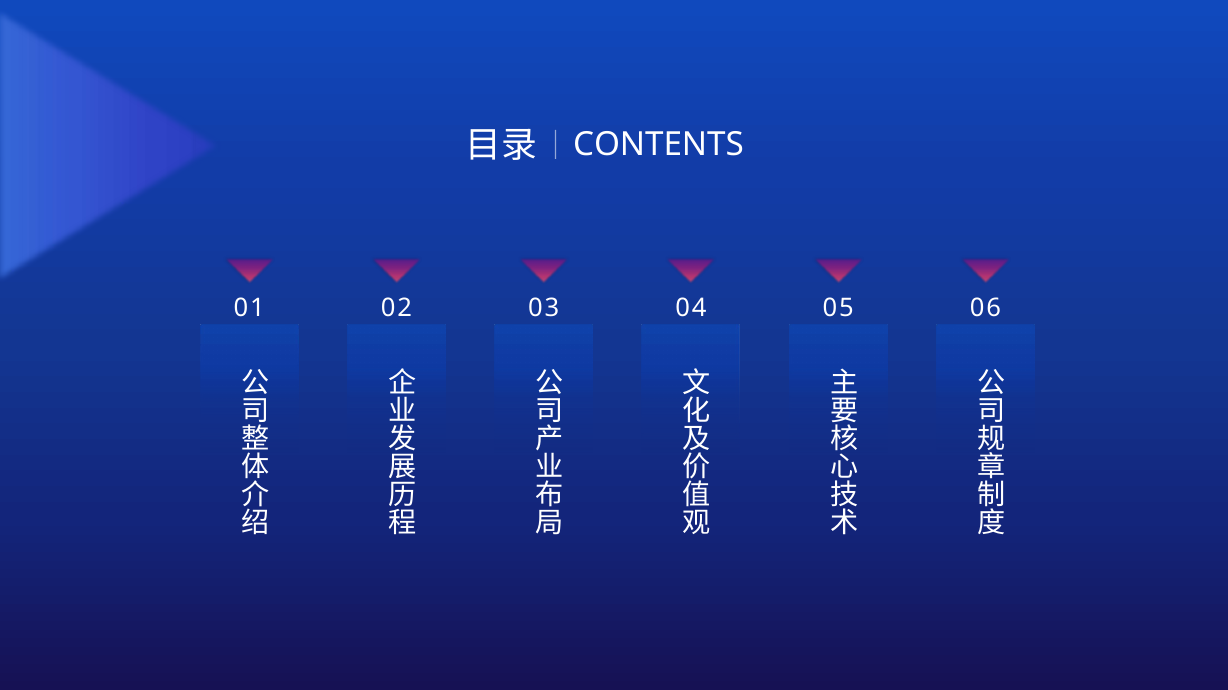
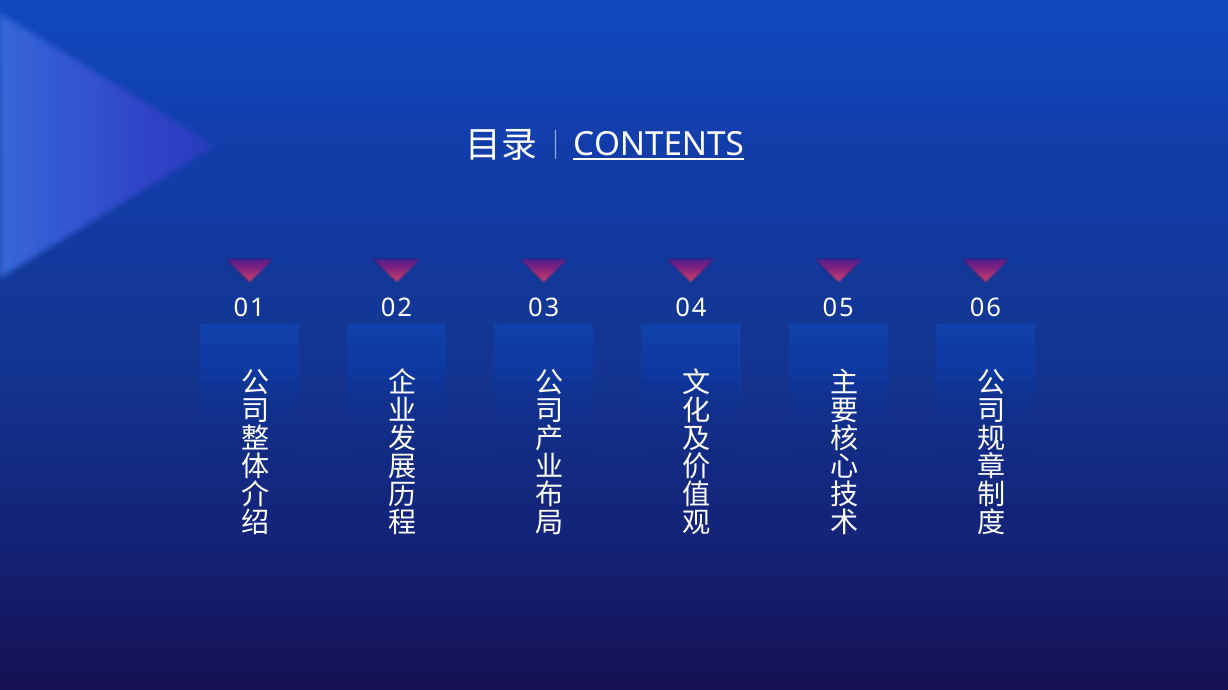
CONTENTS underline: none -> present
